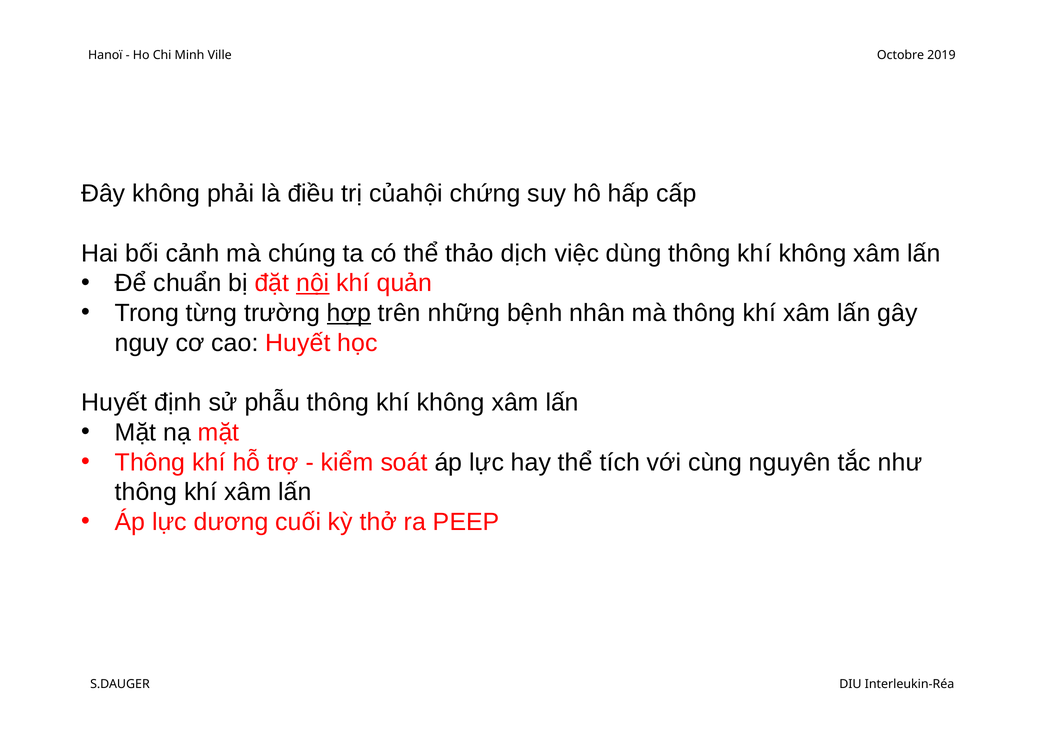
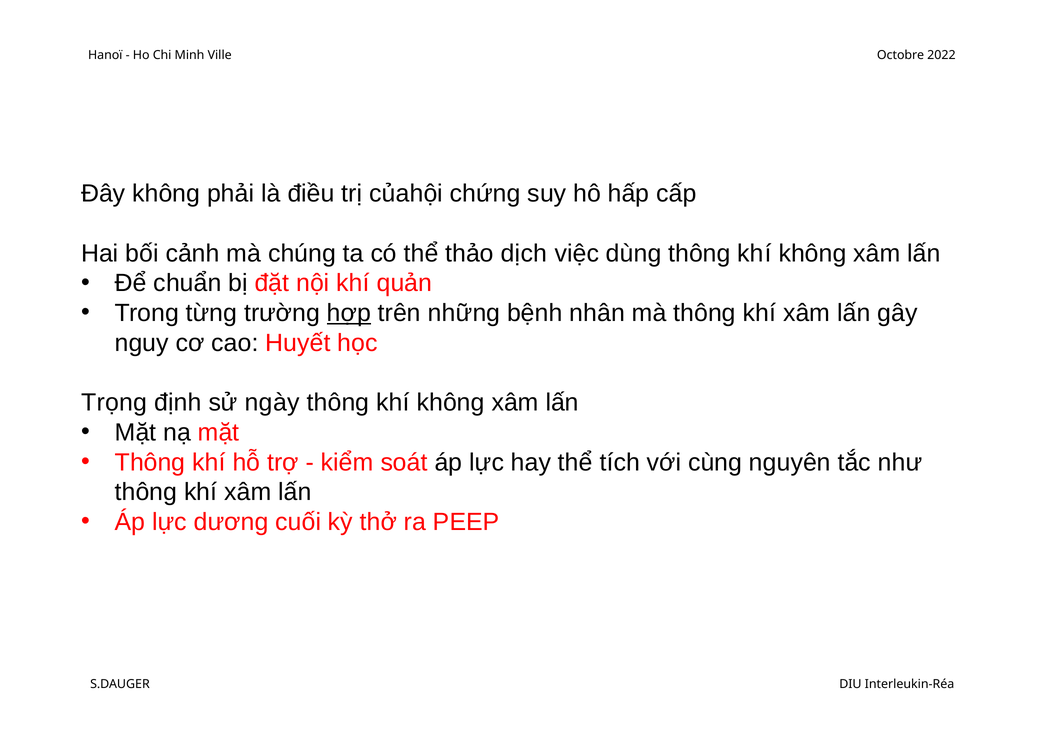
2019: 2019 -> 2022
nội underline: present -> none
Huyết at (114, 403): Huyết -> Trọng
phẫu: phẫu -> ngày
